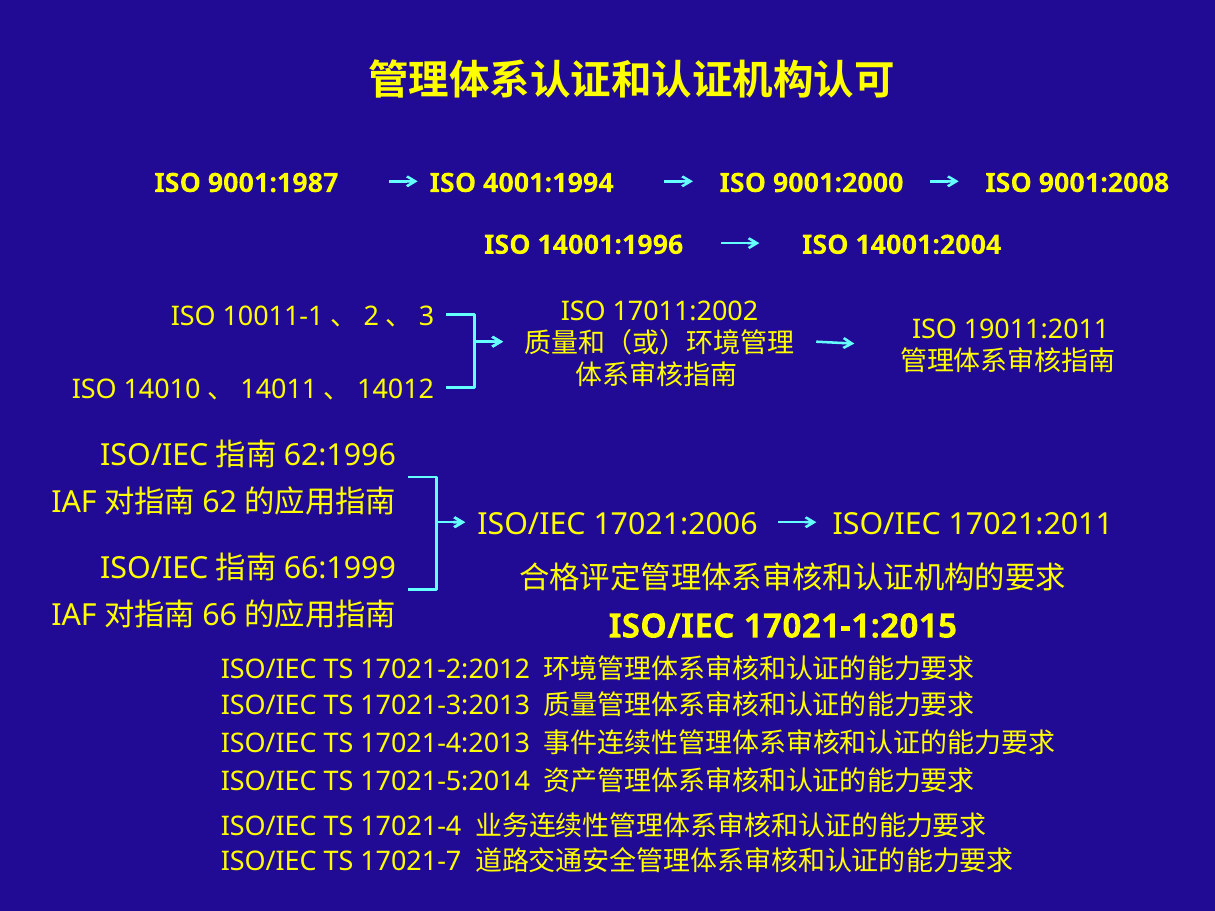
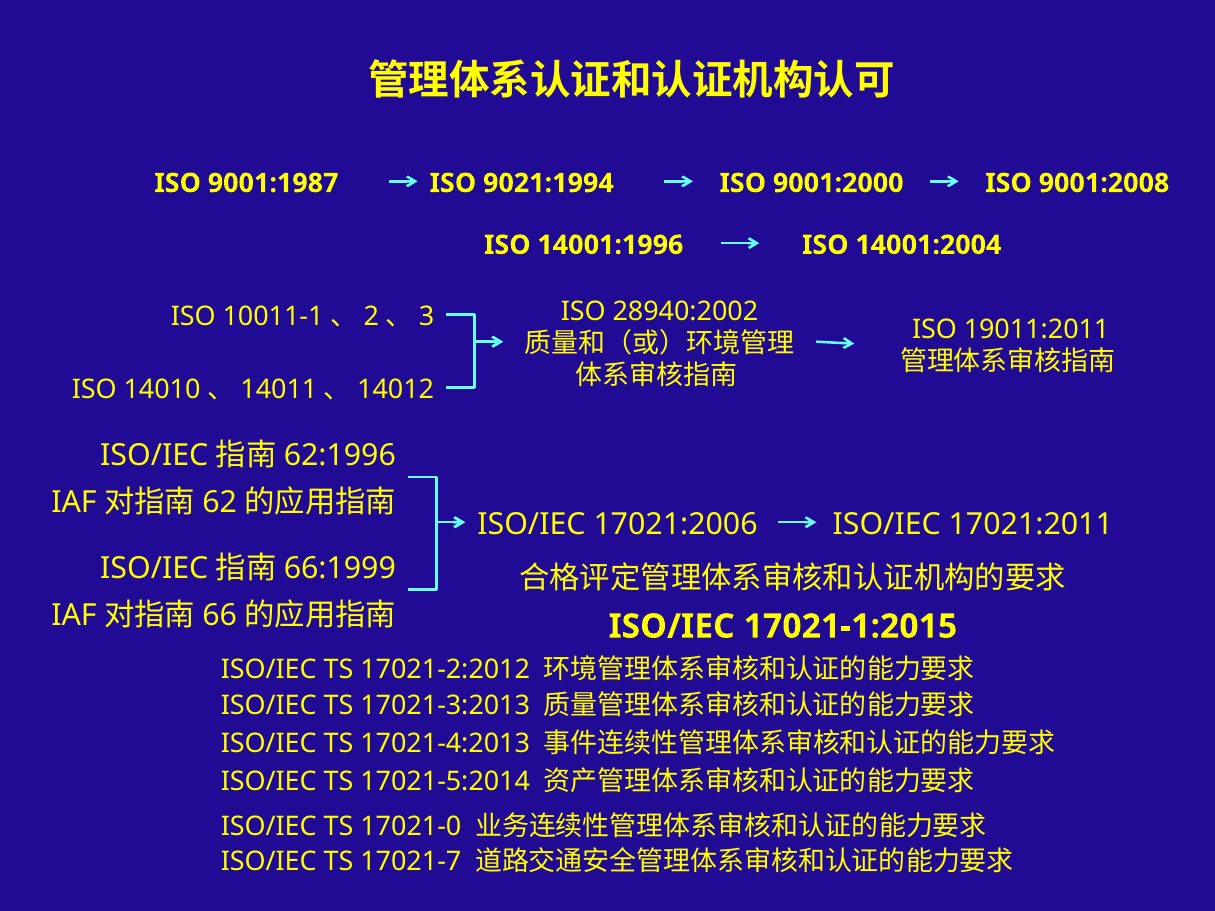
4001:1994: 4001:1994 -> 9021:1994
17011:2002: 17011:2002 -> 28940:2002
17021-4: 17021-4 -> 17021-0
